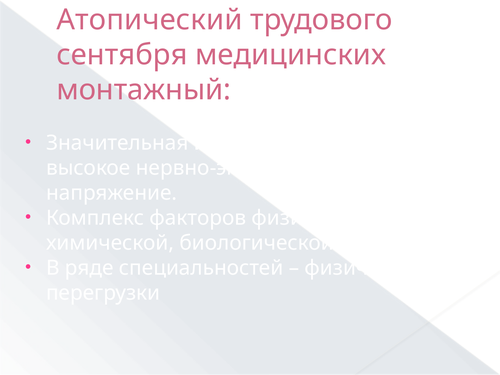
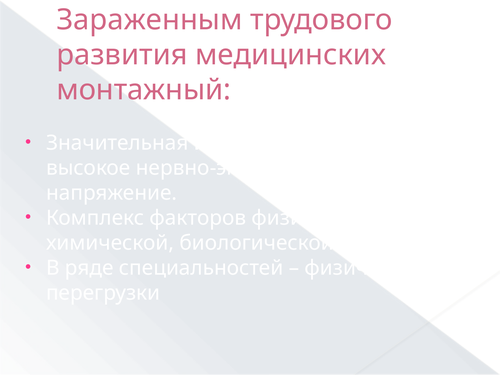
Атопический: Атопический -> Зараженным
сентября: сентября -> развития
